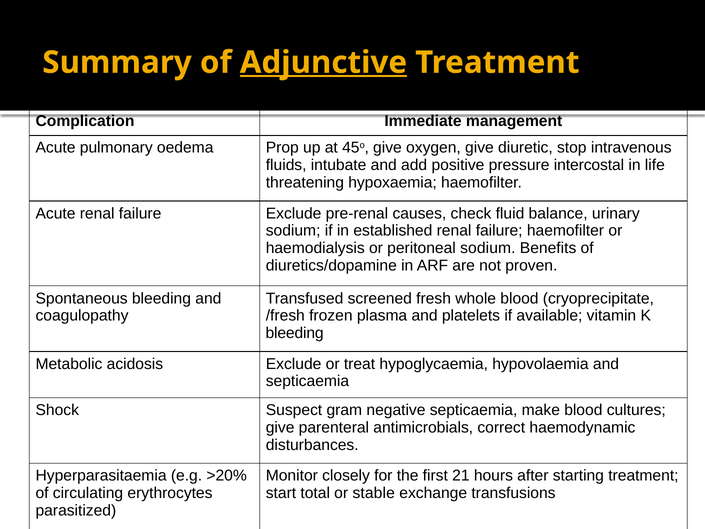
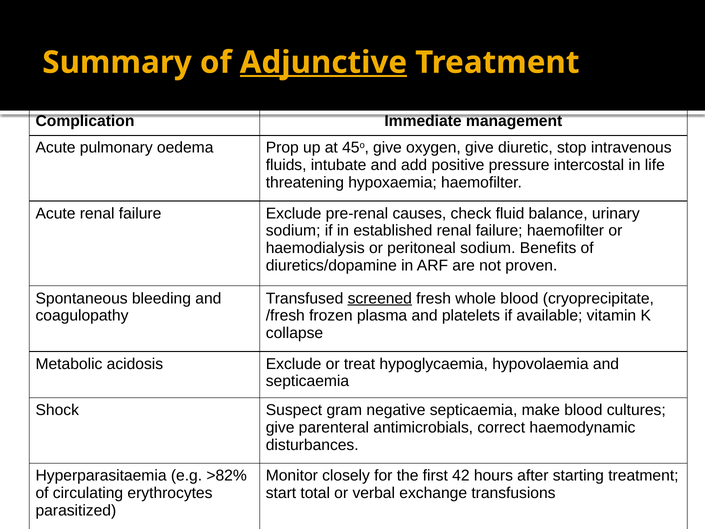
screened underline: none -> present
bleeding at (295, 333): bleeding -> collapse
>20%: >20% -> >82%
21: 21 -> 42
stable: stable -> verbal
